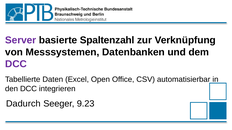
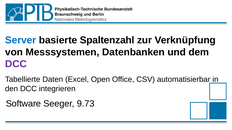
Server colour: purple -> blue
Dadurch: Dadurch -> Software
9.23: 9.23 -> 9.73
